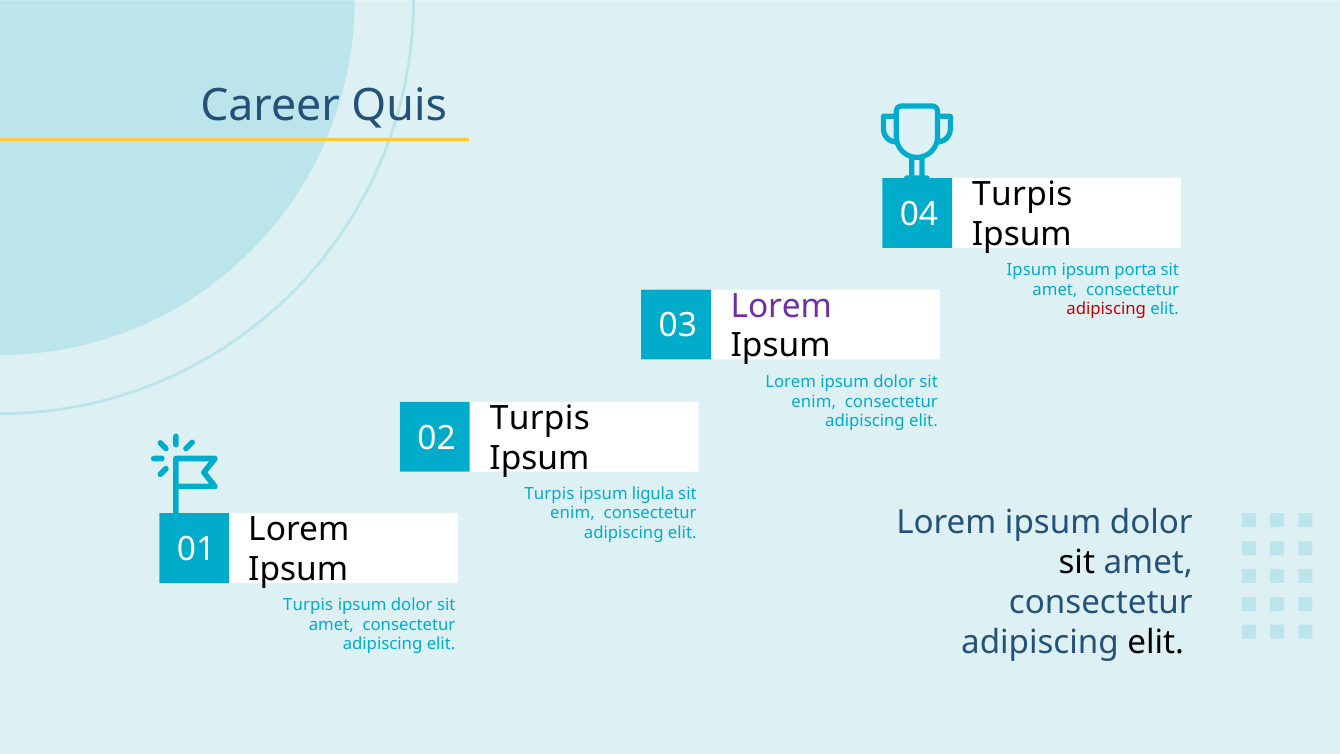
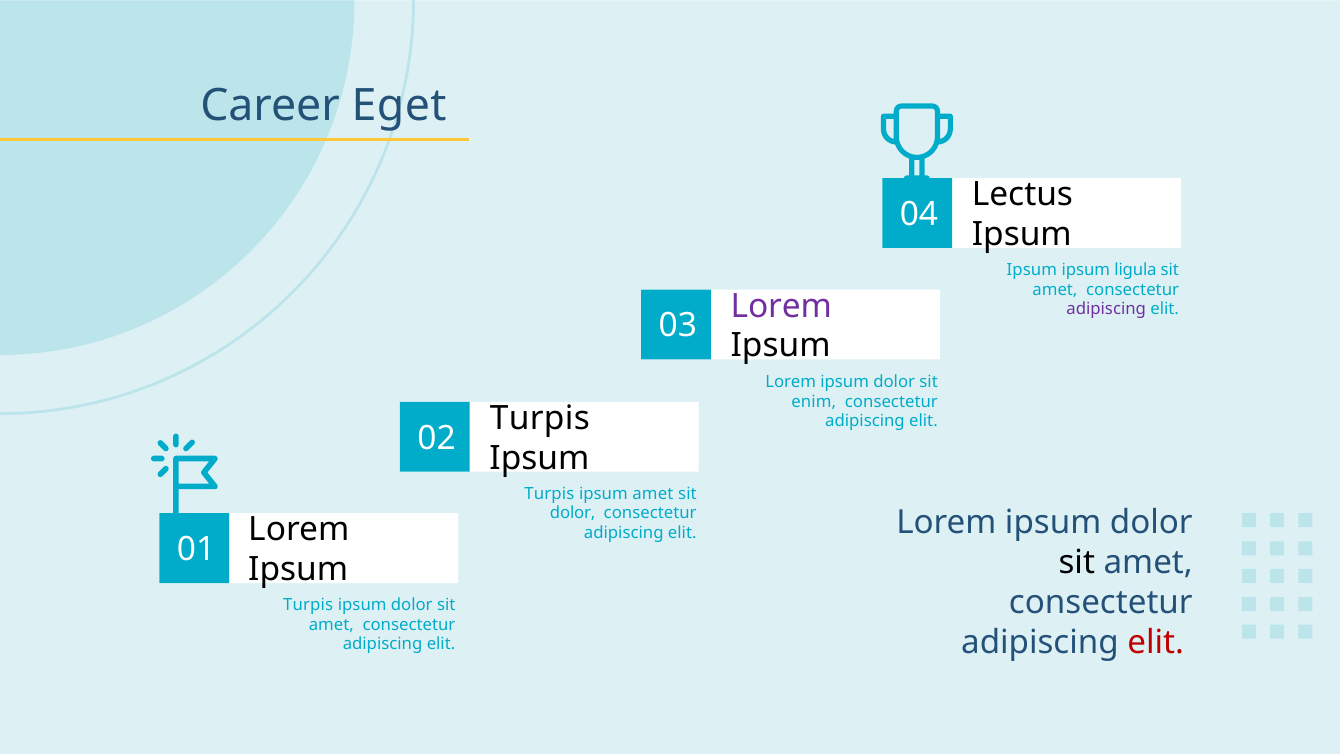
Quis: Quis -> Eget
Turpis at (1022, 194): Turpis -> Lectus
porta: porta -> ligula
adipiscing at (1106, 309) colour: red -> purple
ipsum ligula: ligula -> amet
enim at (573, 513): enim -> dolor
elit at (1156, 642) colour: black -> red
